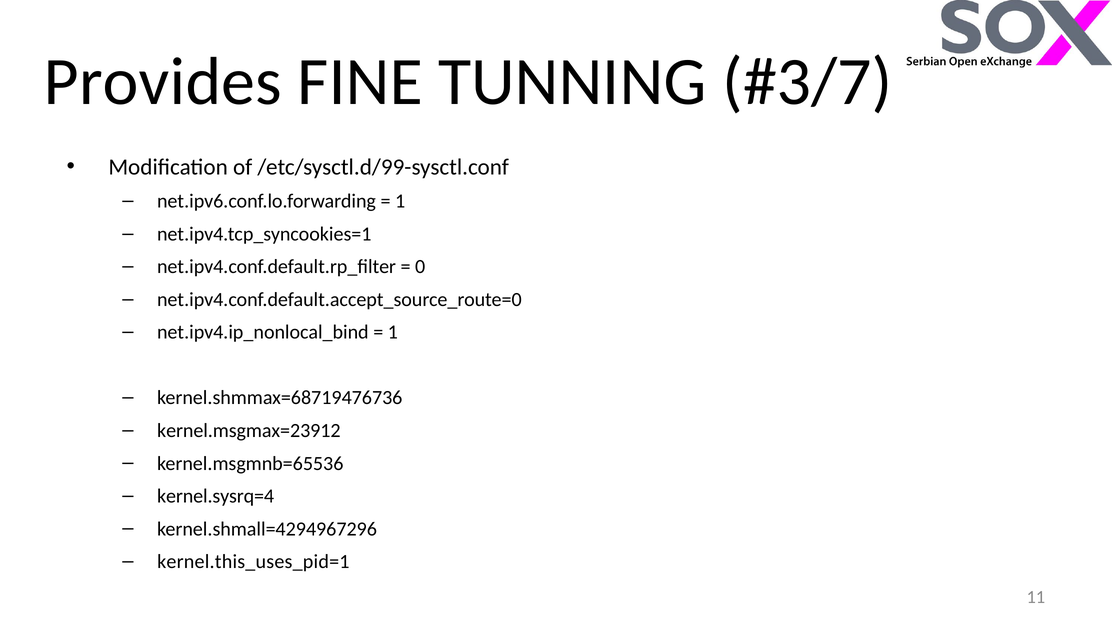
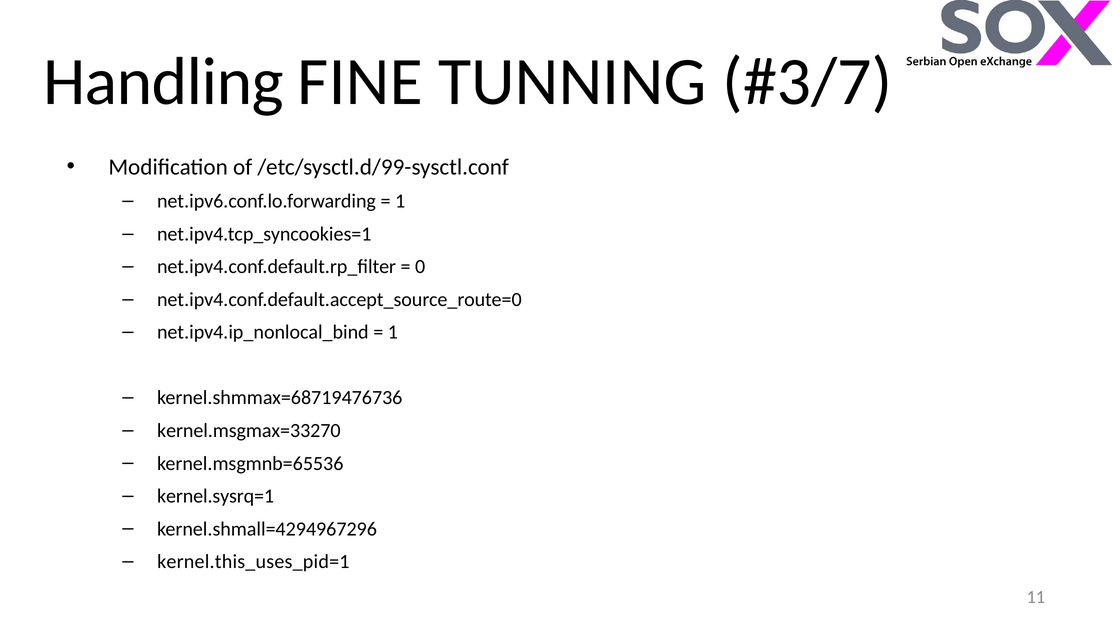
Provides: Provides -> Handling
kernel.msgmax=23912: kernel.msgmax=23912 -> kernel.msgmax=33270
kernel.sysrq=4: kernel.sysrq=4 -> kernel.sysrq=1
